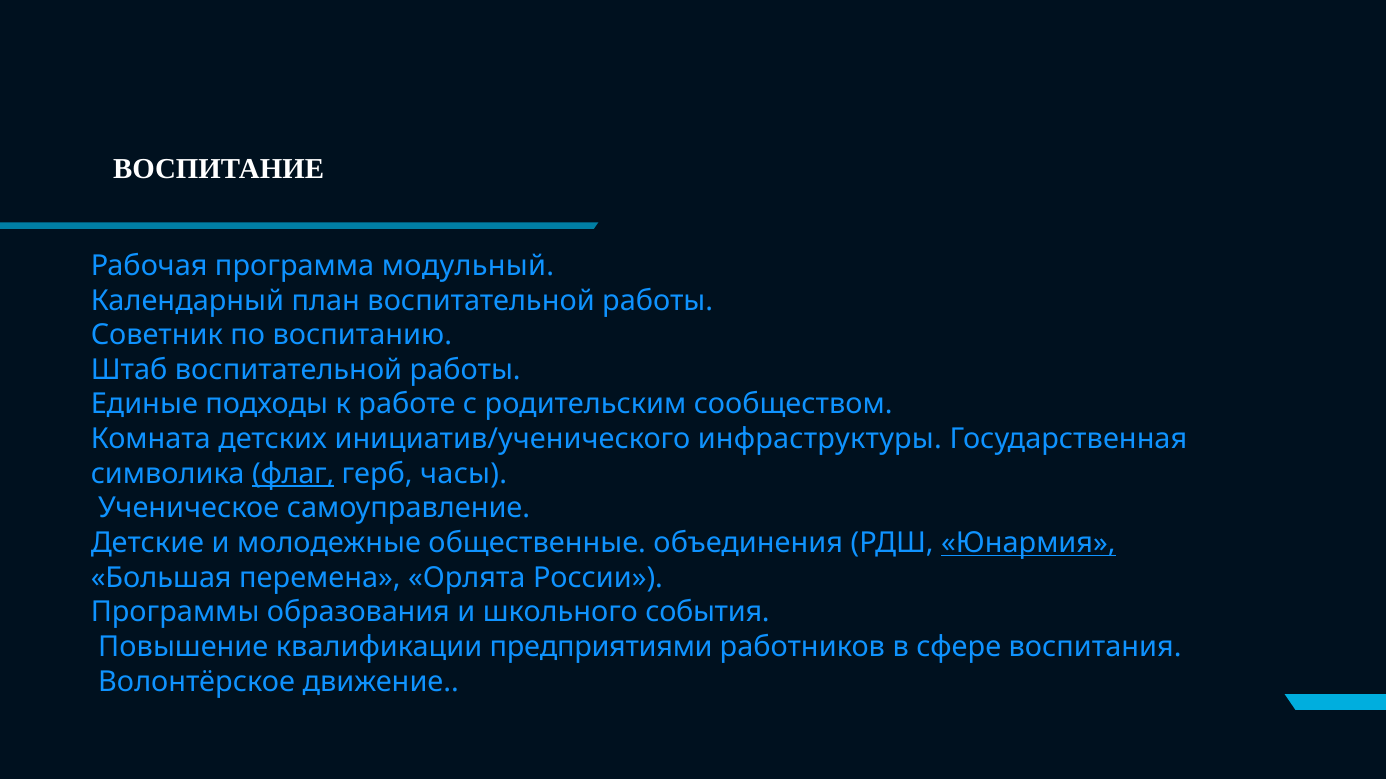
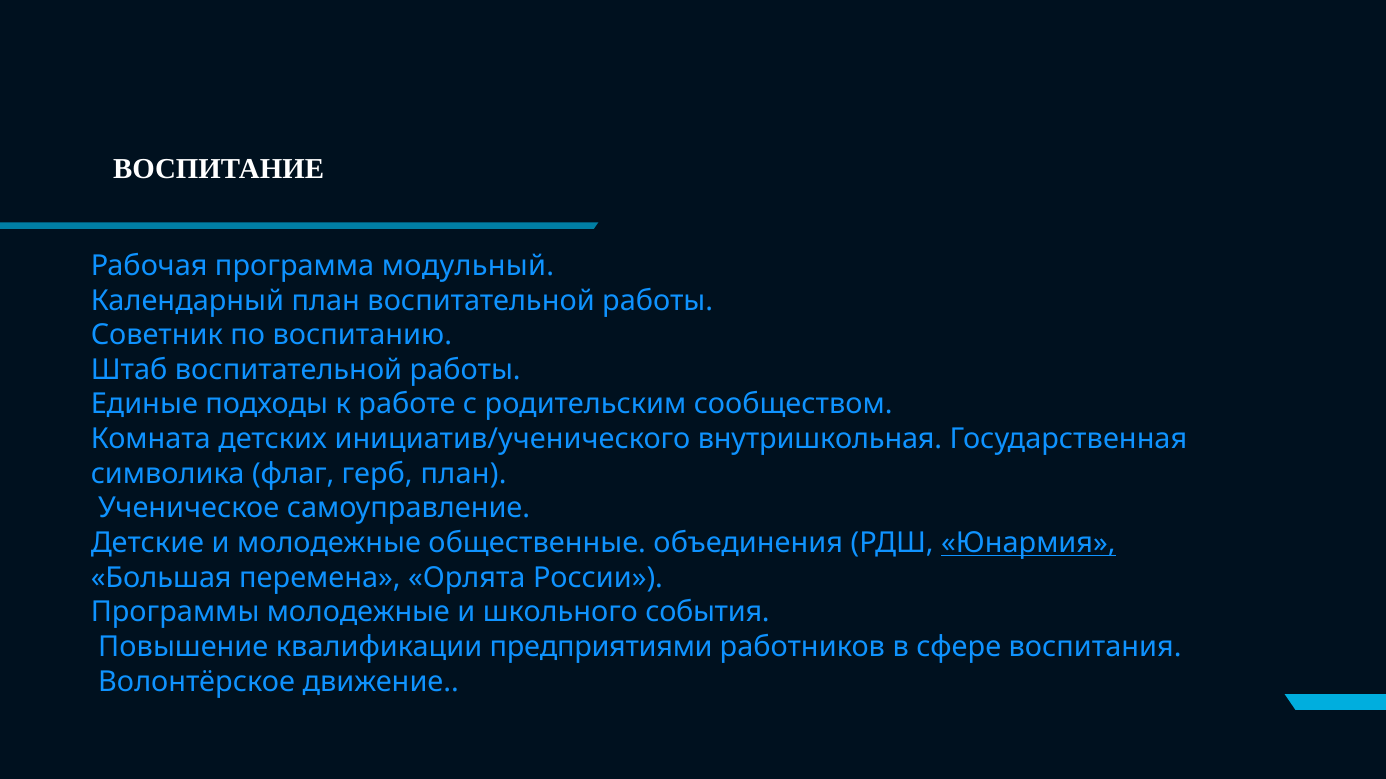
инфраструктуры: инфраструктуры -> внутришкольная
флаг underline: present -> none
герб часы: часы -> план
Программы образования: образования -> молодежные
